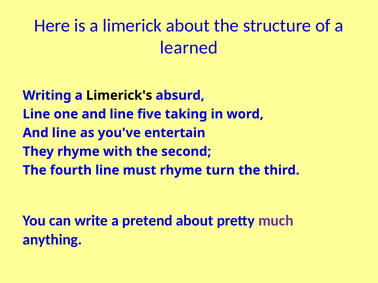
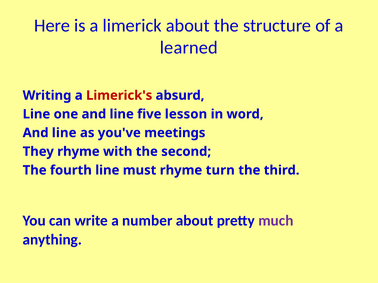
Limerick's colour: black -> red
taking: taking -> lesson
entertain: entertain -> meetings
pretend: pretend -> number
